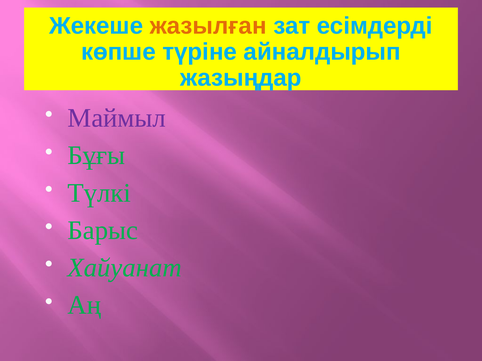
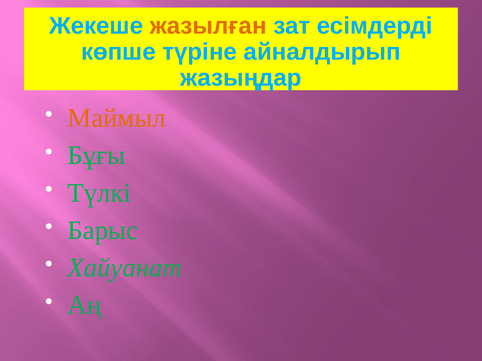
Маймыл colour: purple -> orange
